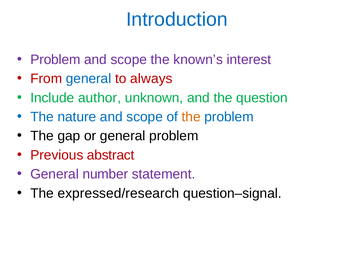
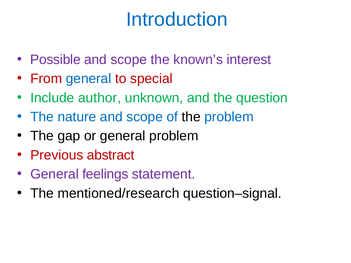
Problem at (55, 60): Problem -> Possible
always: always -> special
the at (191, 117) colour: orange -> black
number: number -> feelings
expressed/research: expressed/research -> mentioned/research
